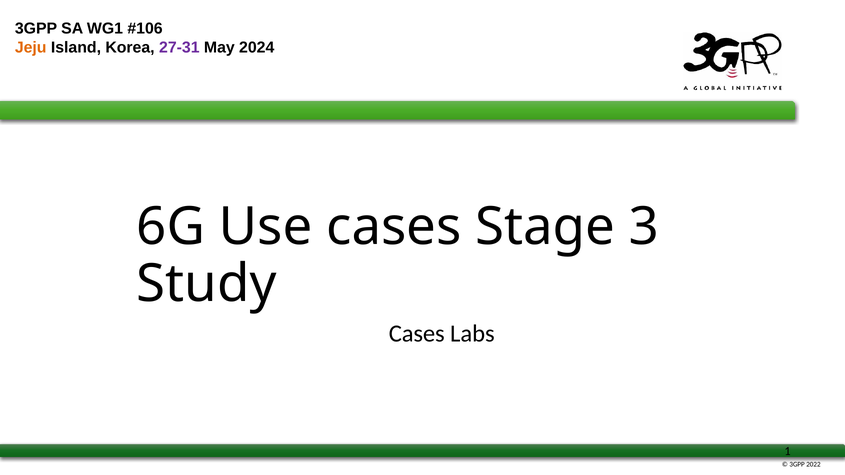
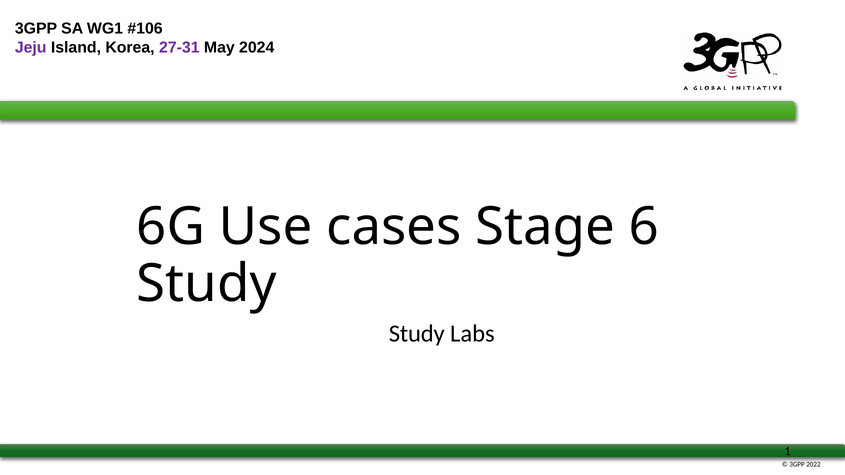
Jeju colour: orange -> purple
3: 3 -> 6
Cases at (417, 334): Cases -> Study
